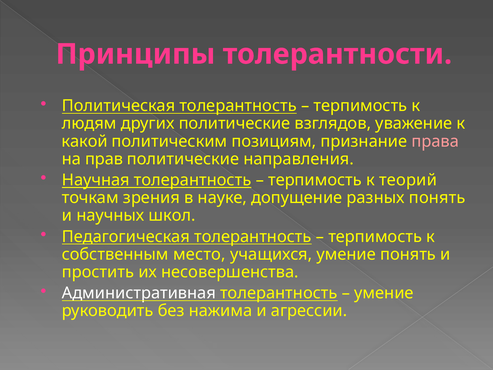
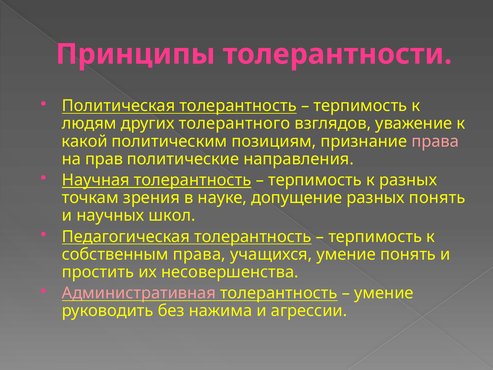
других политические: политические -> толерантного
к теорий: теорий -> разных
собственным место: место -> права
Административная colour: white -> pink
